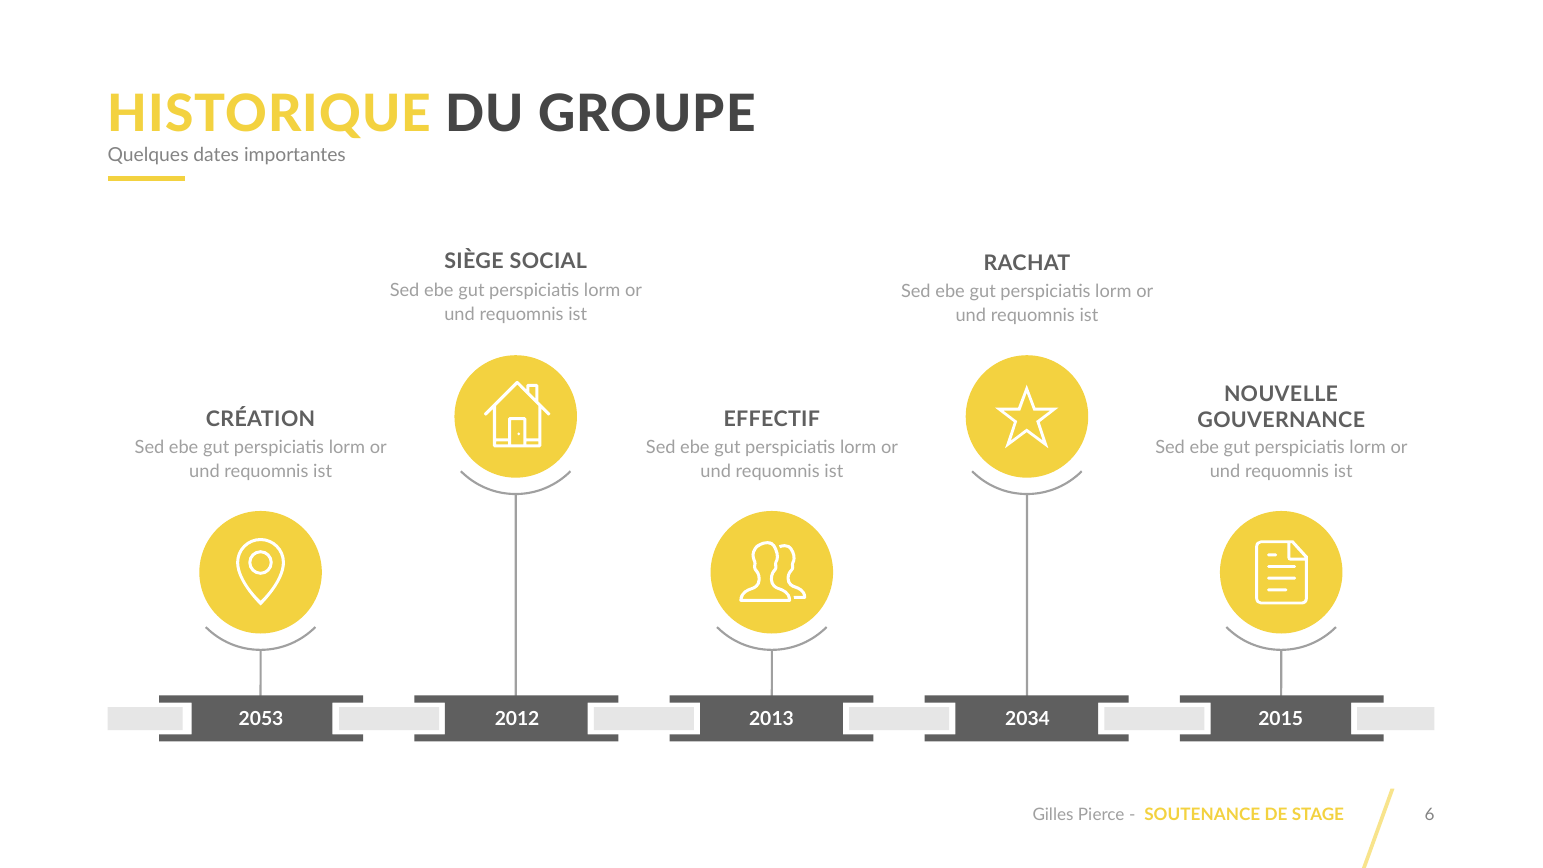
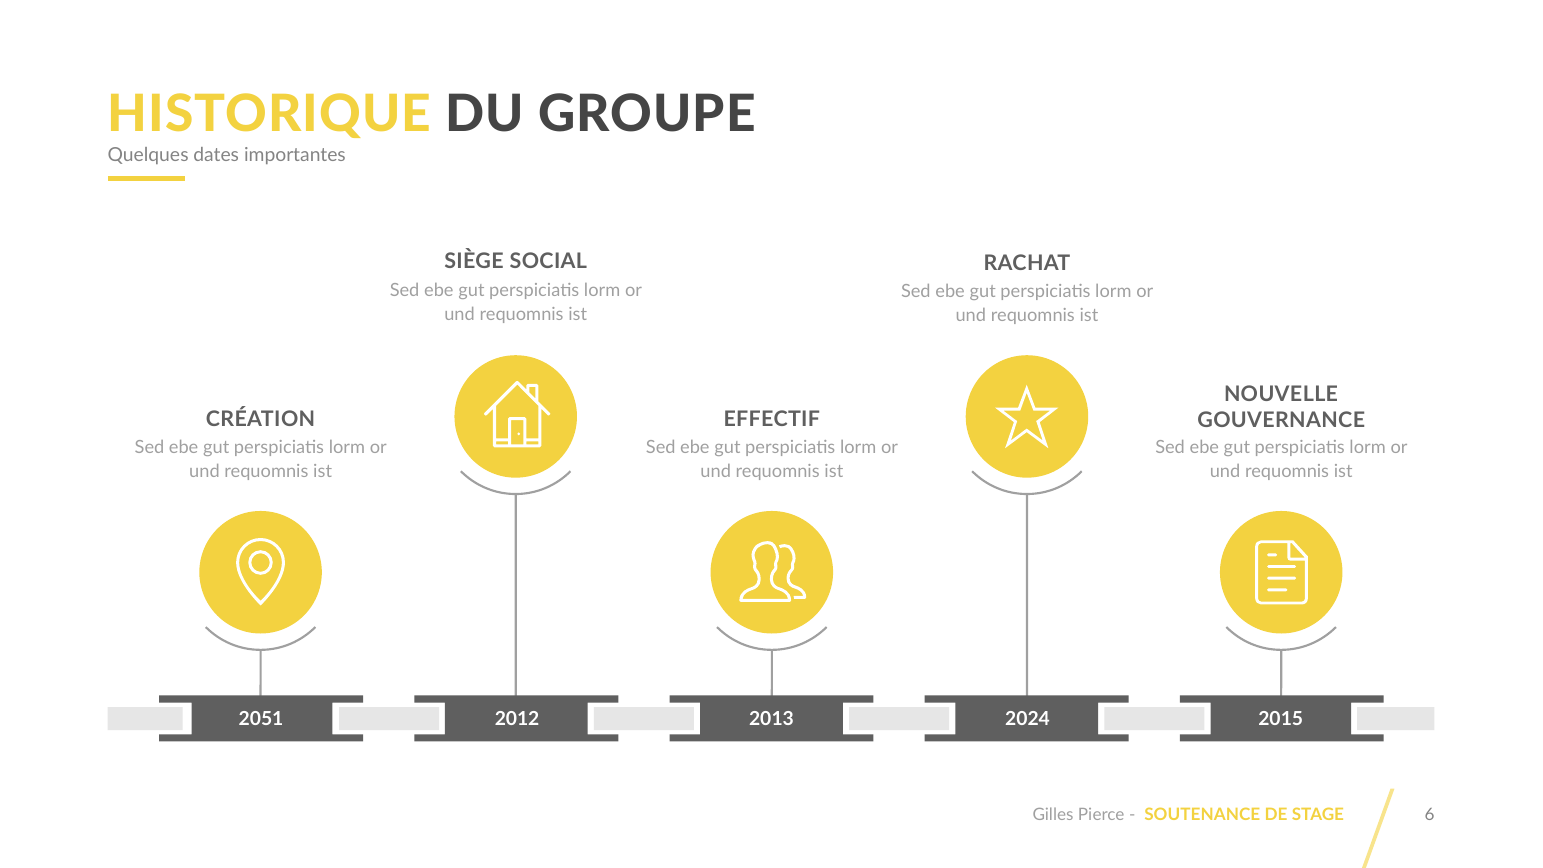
2053: 2053 -> 2051
2034: 2034 -> 2024
